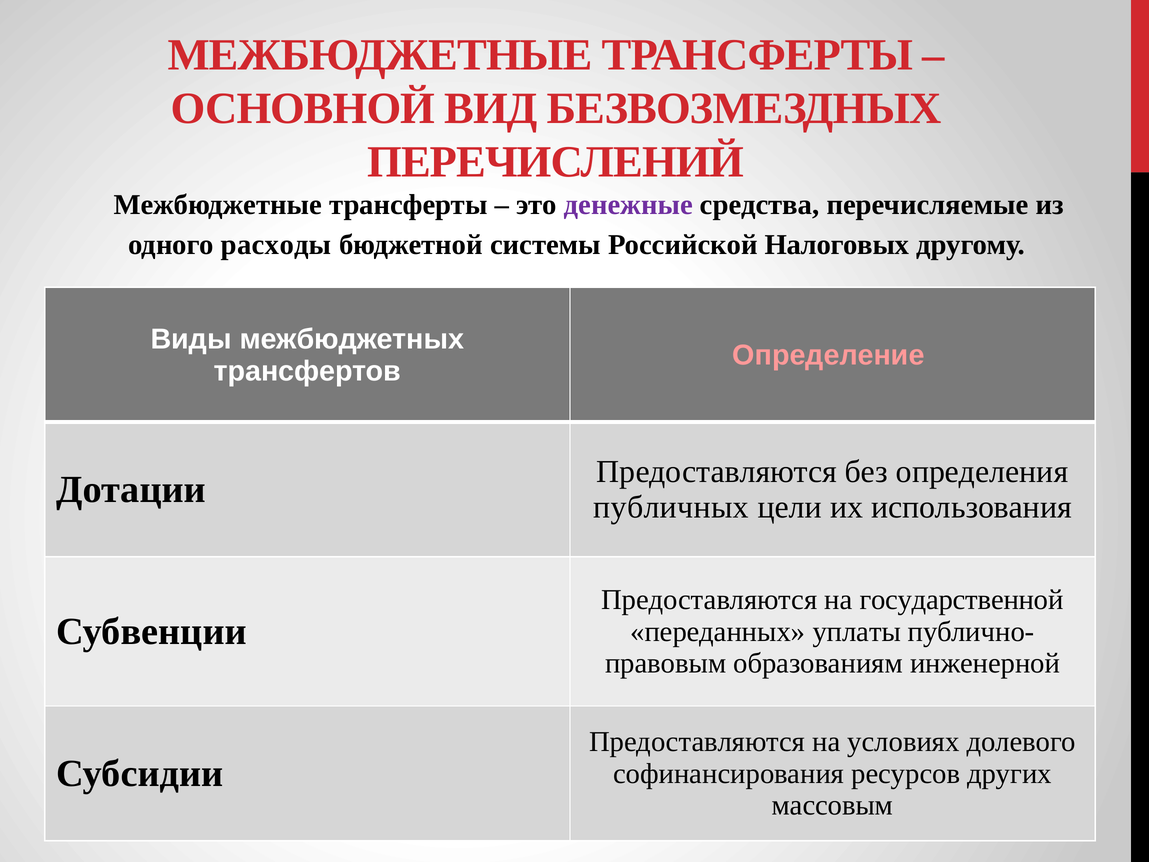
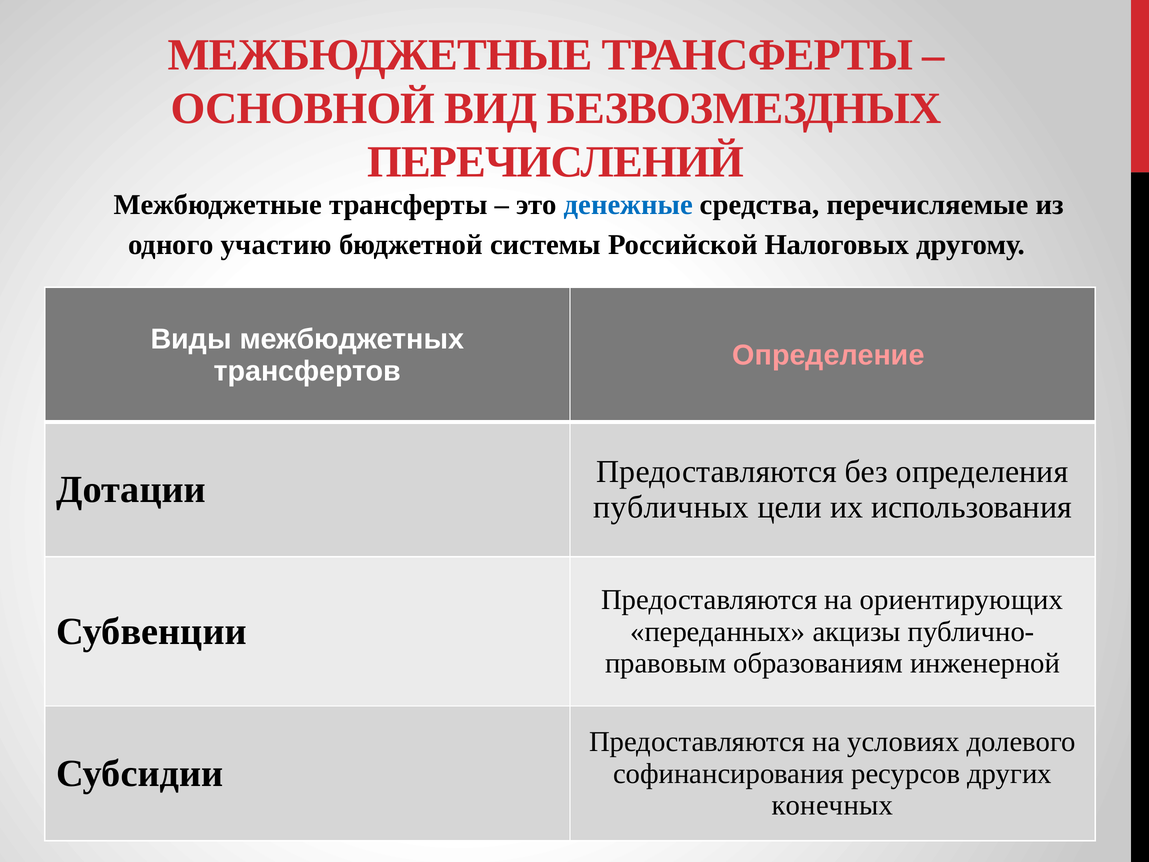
денежные colour: purple -> blue
расходы: расходы -> участию
государственной: государственной -> ориентирующих
уплаты: уплаты -> акцизы
массовым: массовым -> конечных
